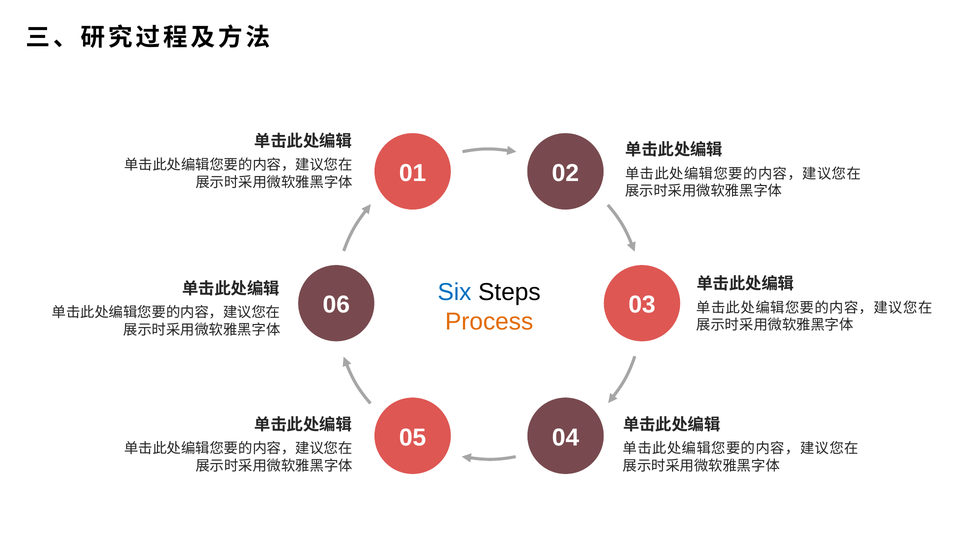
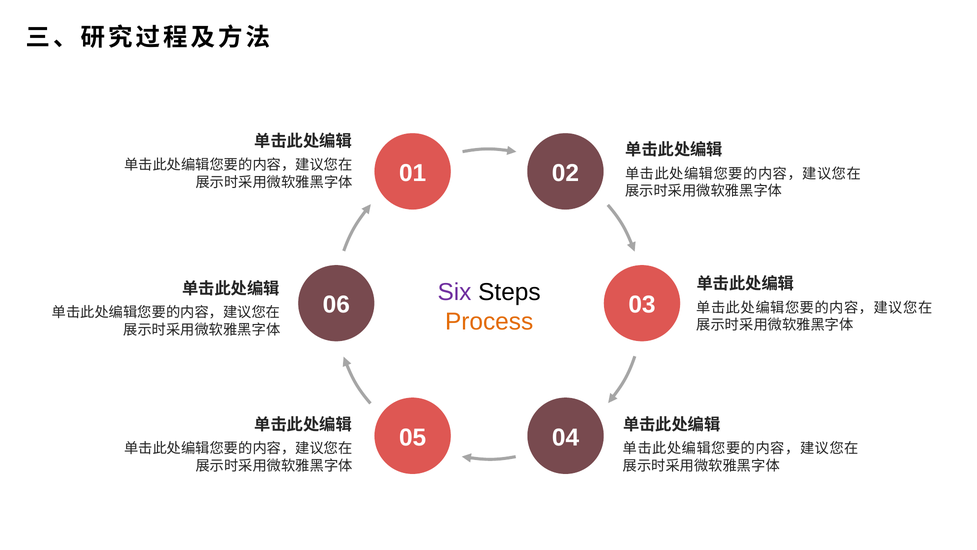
Six colour: blue -> purple
